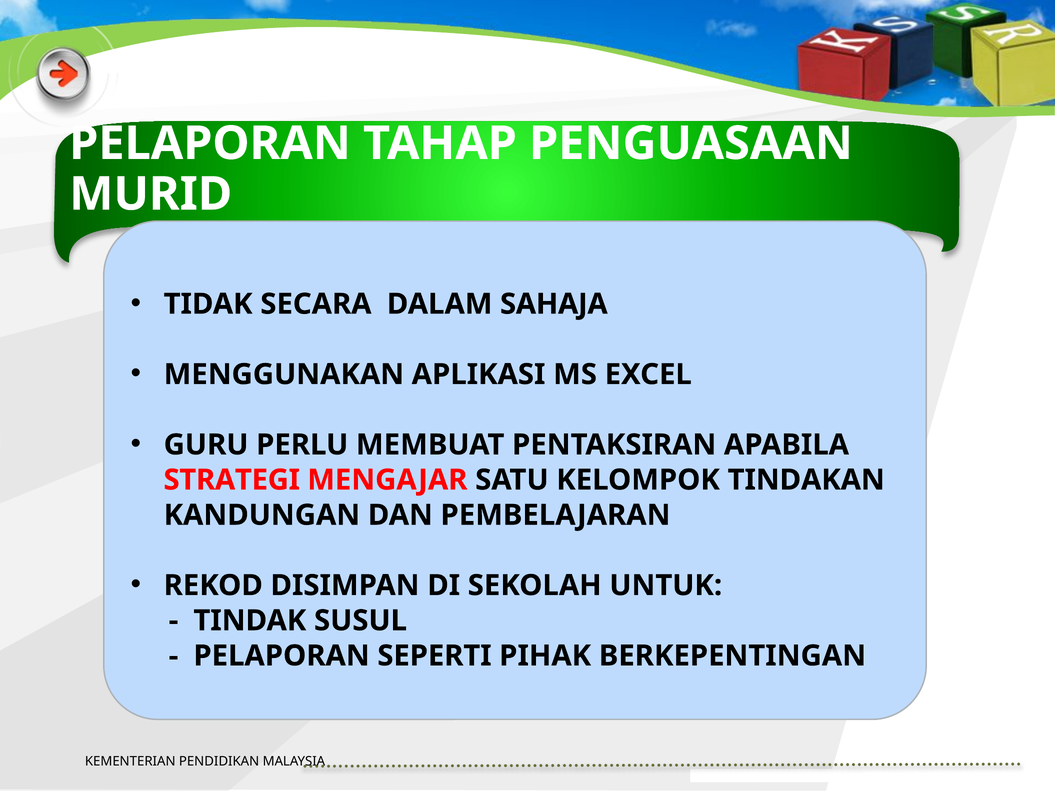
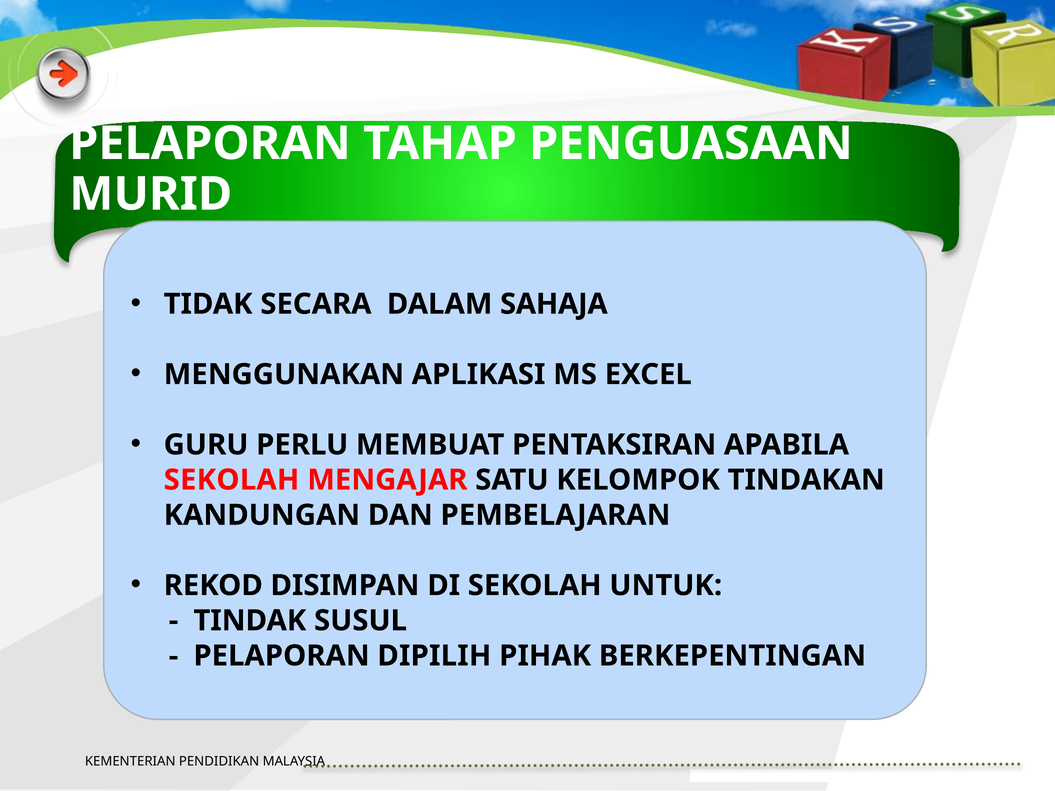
STRATEGI at (232, 480): STRATEGI -> SEKOLAH
SEPERTI: SEPERTI -> DIPILIH
